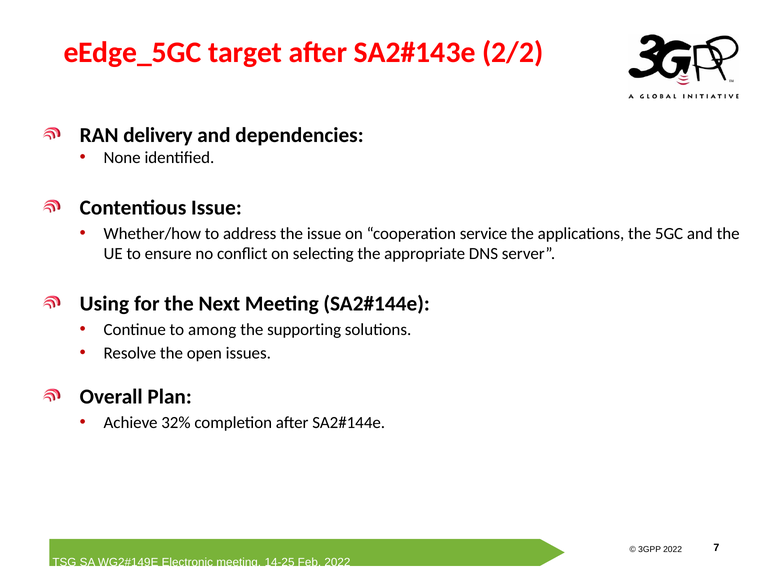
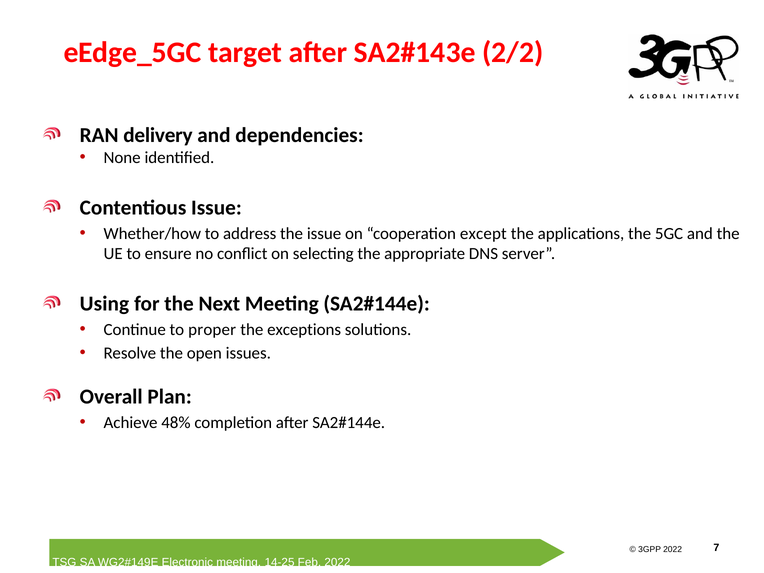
service: service -> except
among: among -> proper
supporting: supporting -> exceptions
32%: 32% -> 48%
